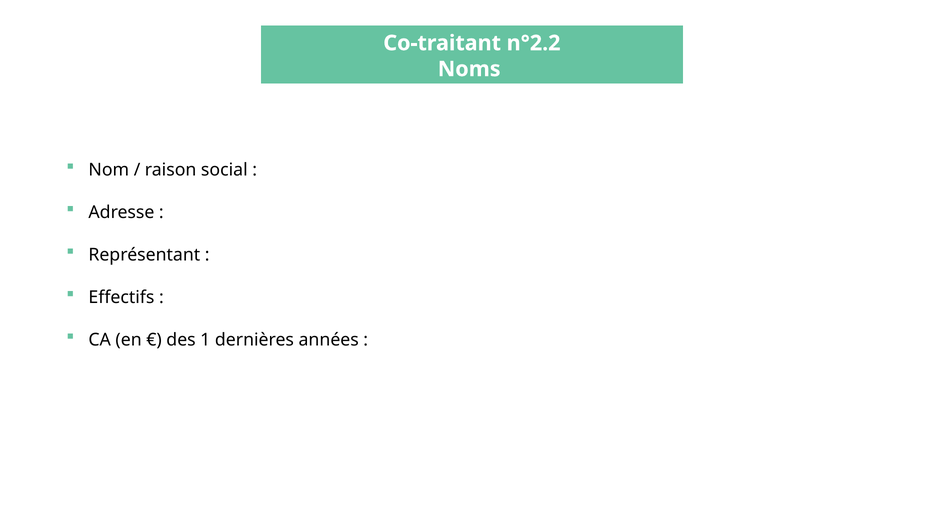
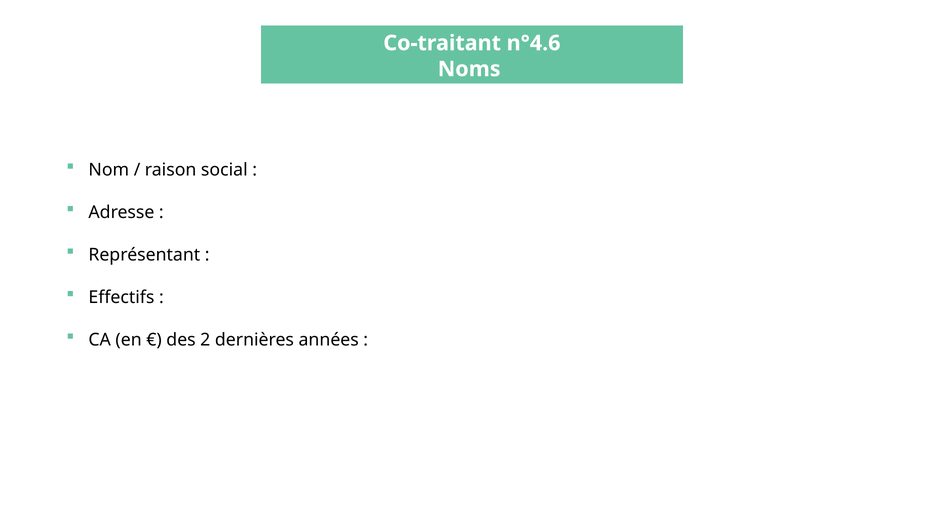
n°2.2: n°2.2 -> n°4.6
1: 1 -> 2
